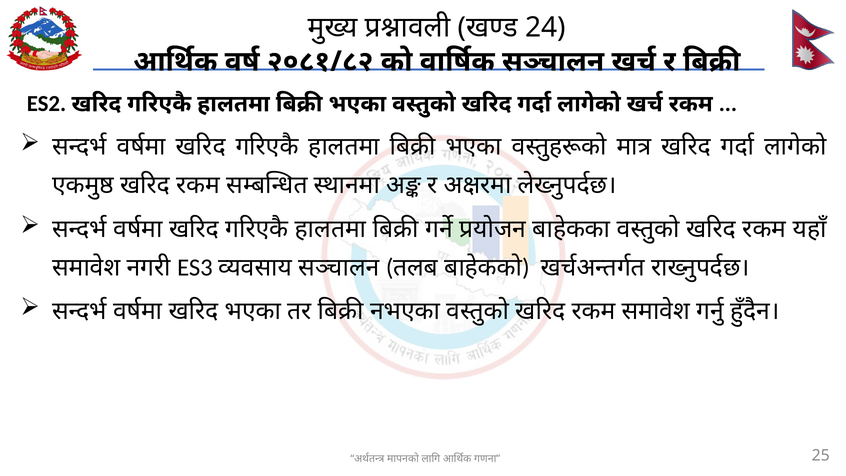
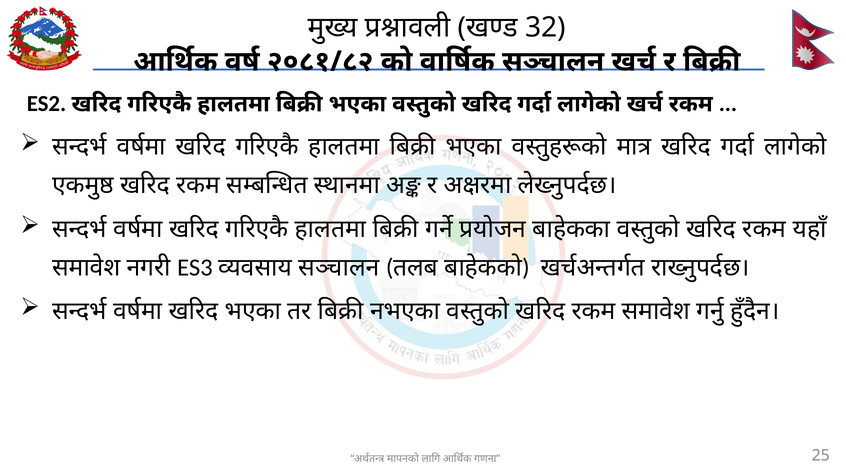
24: 24 -> 32
